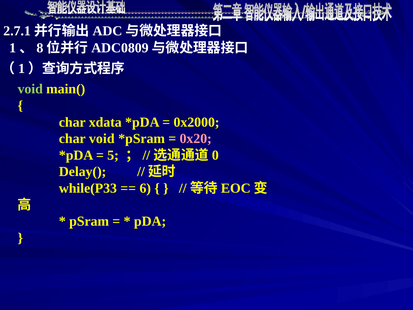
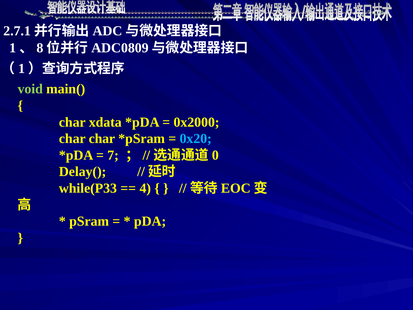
char void: void -> char
0x20 colour: pink -> light blue
5: 5 -> 7
6: 6 -> 4
